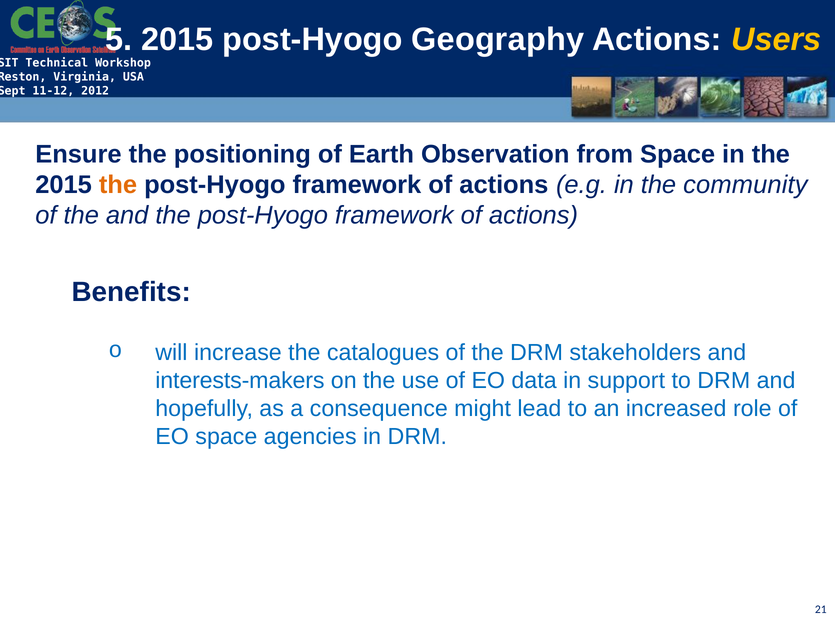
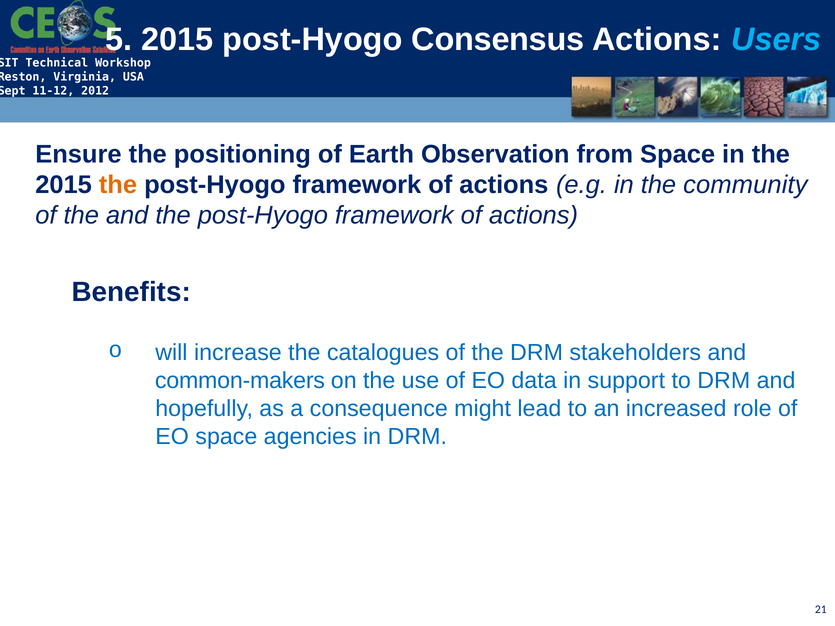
Geography: Geography -> Consensus
Users colour: yellow -> light blue
interests-makers: interests-makers -> common-makers
